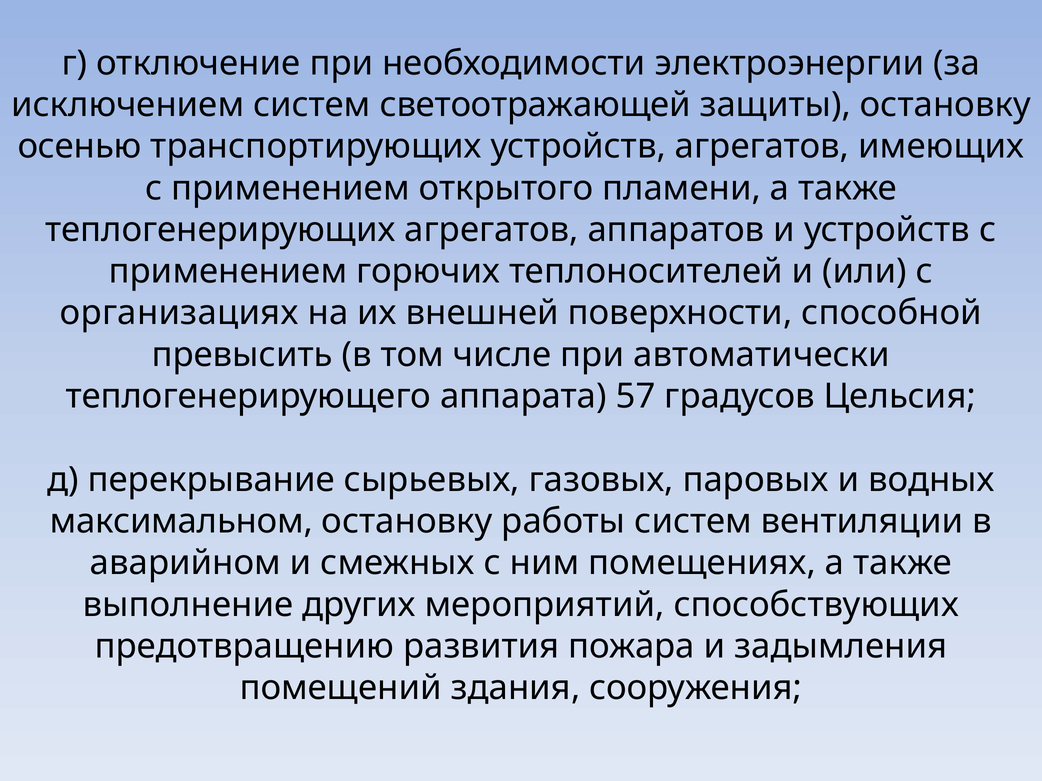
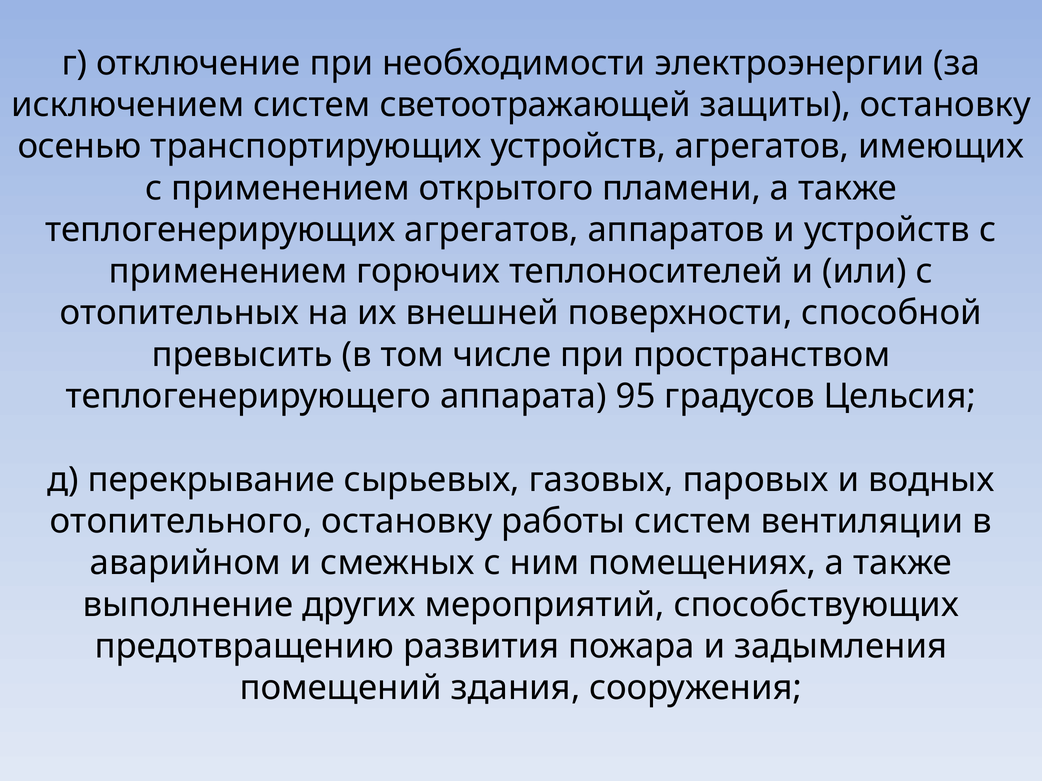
организациях: организациях -> отопительных
автоматически: автоматически -> пространством
57: 57 -> 95
максимальном: максимальном -> отопительного
